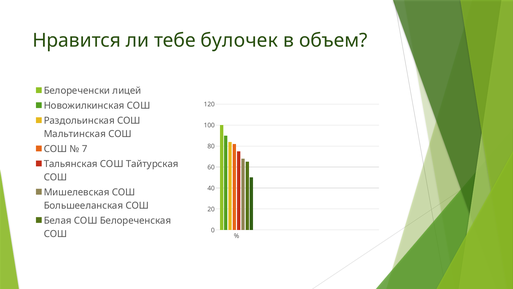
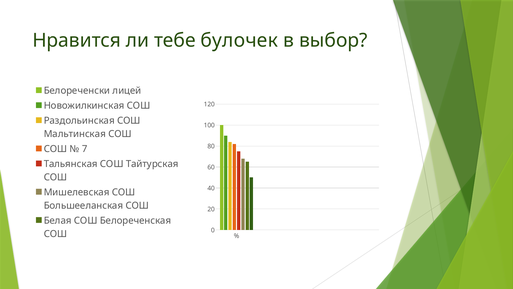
объем: объем -> выбор
